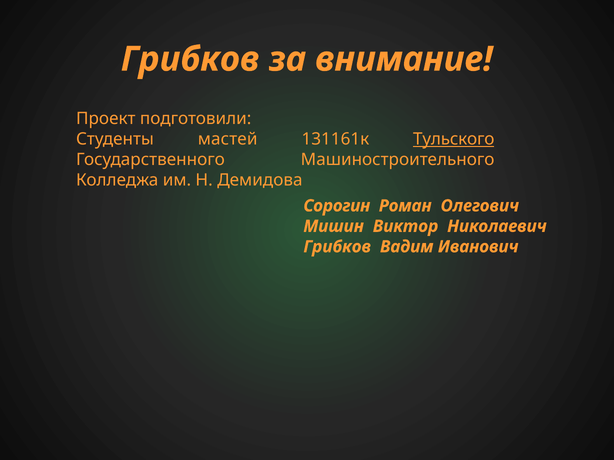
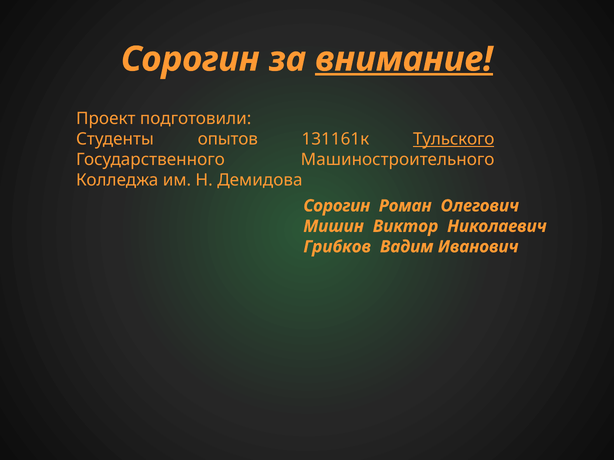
Грибков at (190, 59): Грибков -> Сорогин
внимание underline: none -> present
мастей: мастей -> опытов
